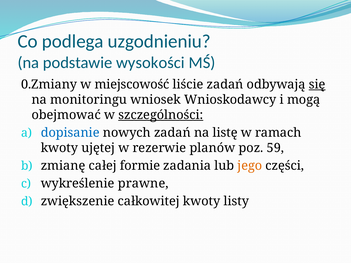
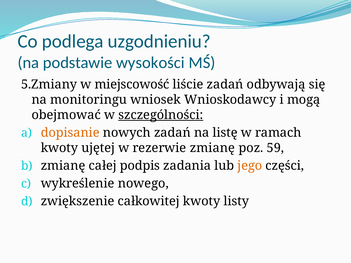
0.Zmiany: 0.Zmiany -> 5.Zmiany
się underline: present -> none
dopisanie colour: blue -> orange
rezerwie planów: planów -> zmianę
formie: formie -> podpis
prawne: prawne -> nowego
